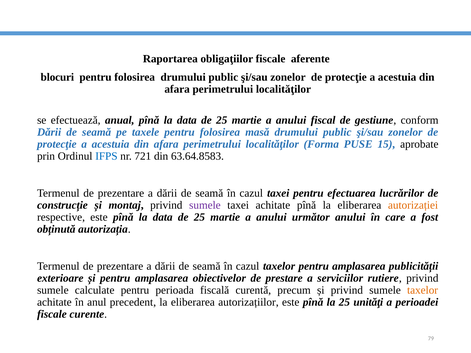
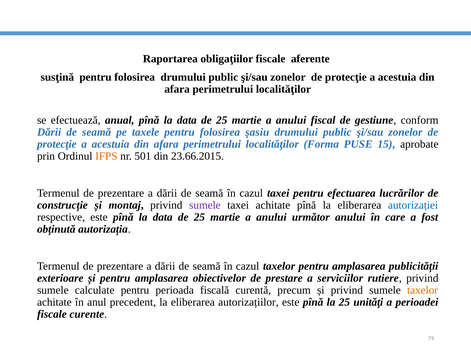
blocuri: blocuri -> susţină
masă: masă -> şasiu
IFPS colour: blue -> orange
721: 721 -> 501
63.64.8583: 63.64.8583 -> 23.66.2015
autorizației colour: orange -> blue
